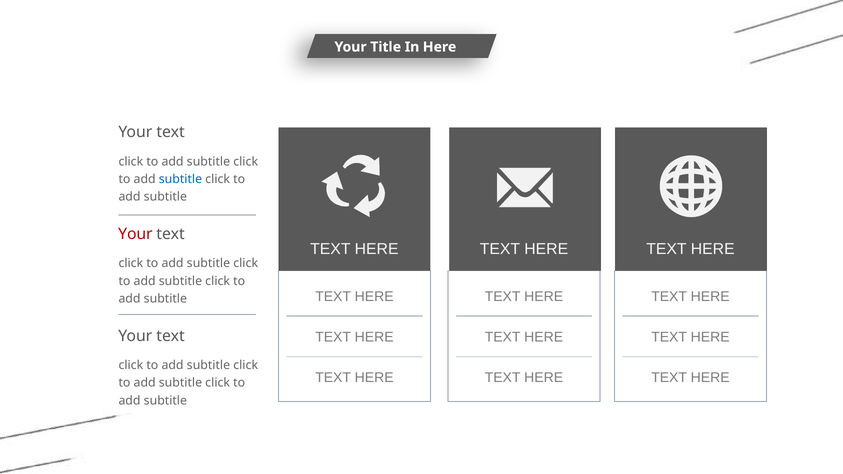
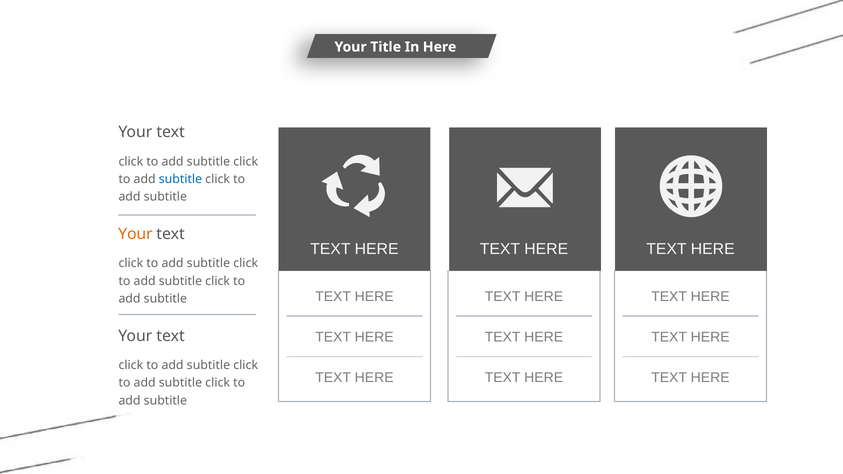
Your at (135, 234) colour: red -> orange
